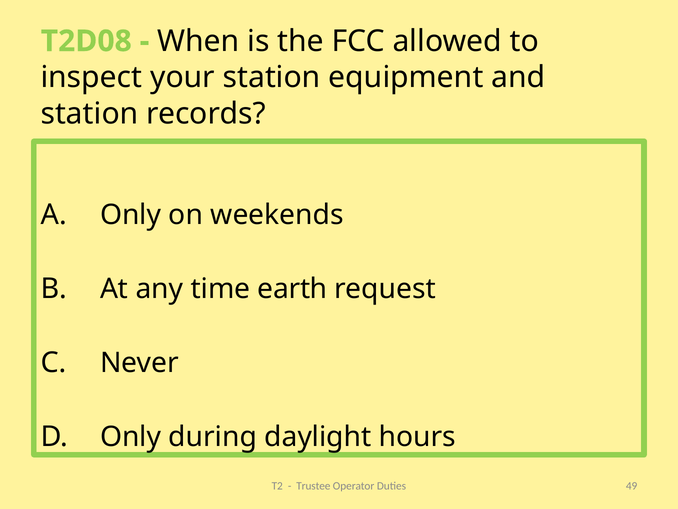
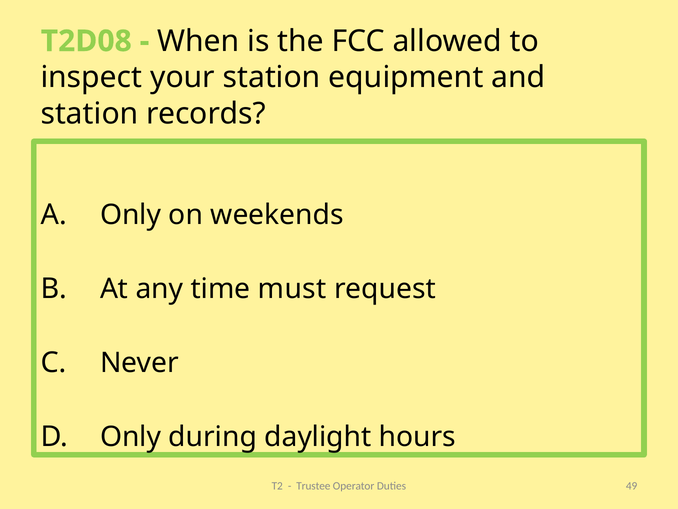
earth: earth -> must
